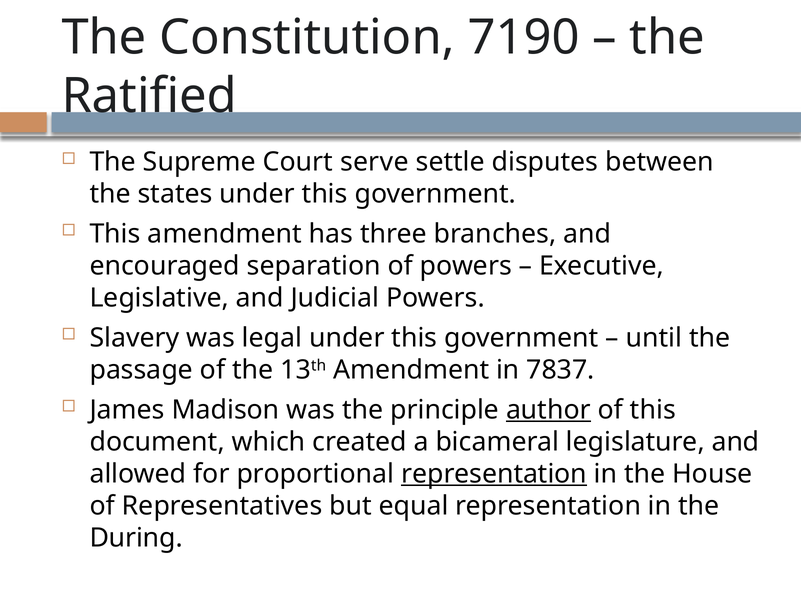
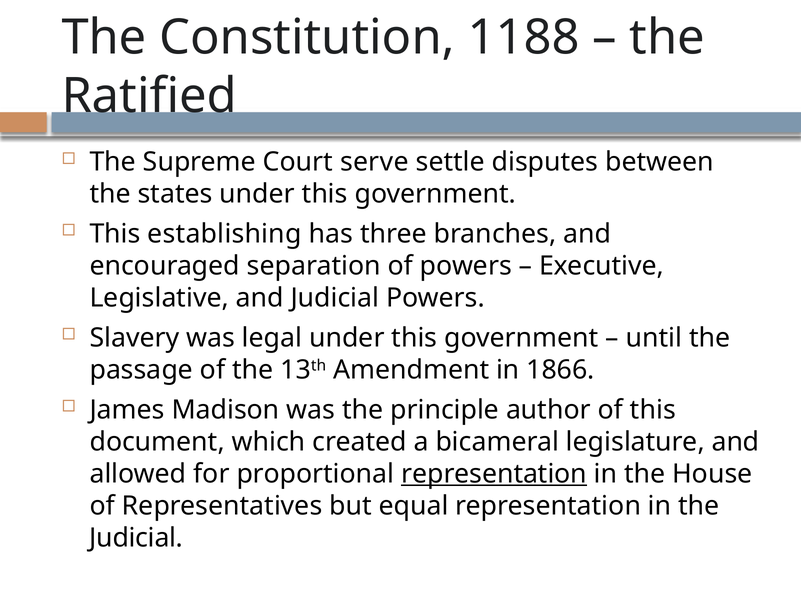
7190: 7190 -> 1188
This amendment: amendment -> establishing
7837: 7837 -> 1866
author underline: present -> none
During at (136, 538): During -> Judicial
